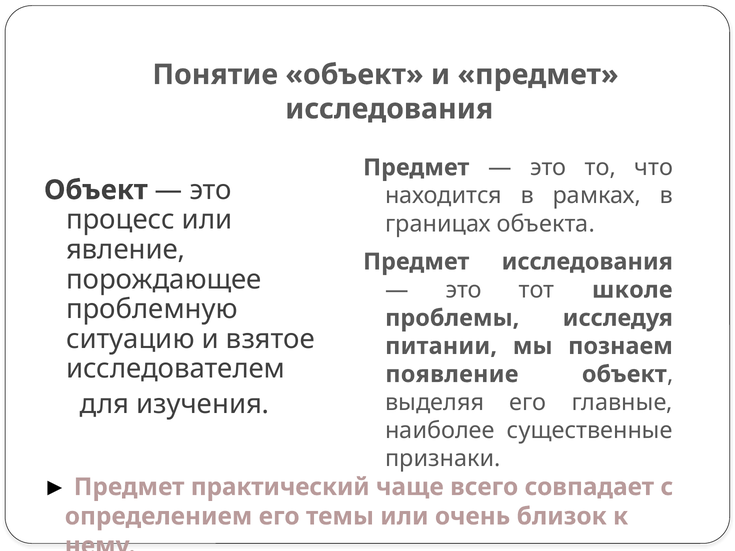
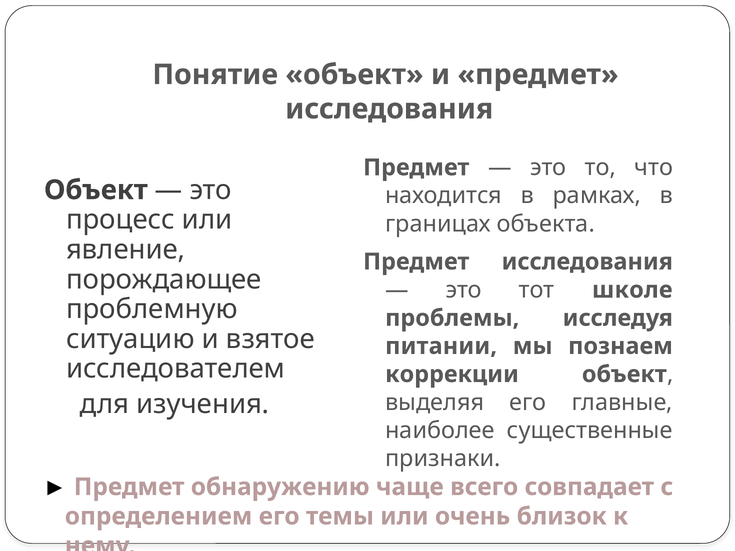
появление: появление -> коррекции
практический: практический -> обнаружению
